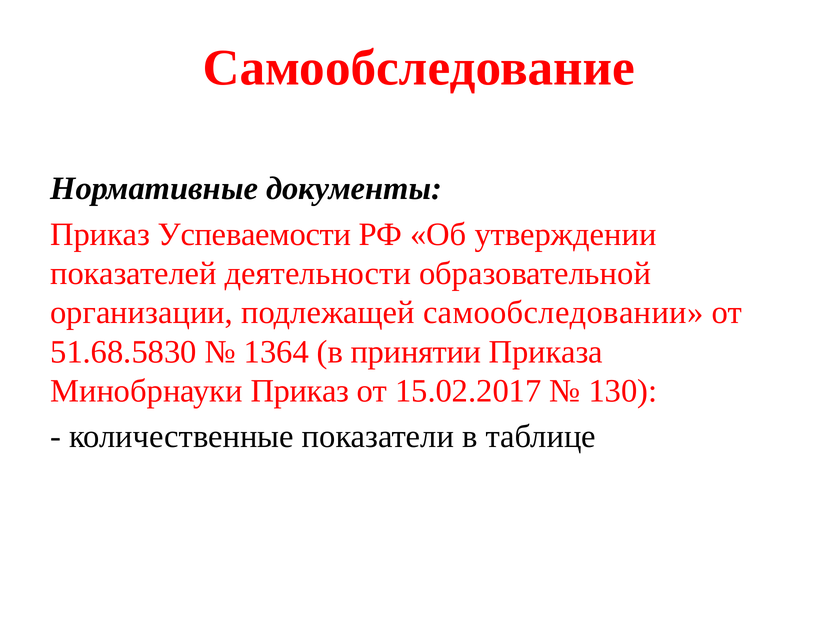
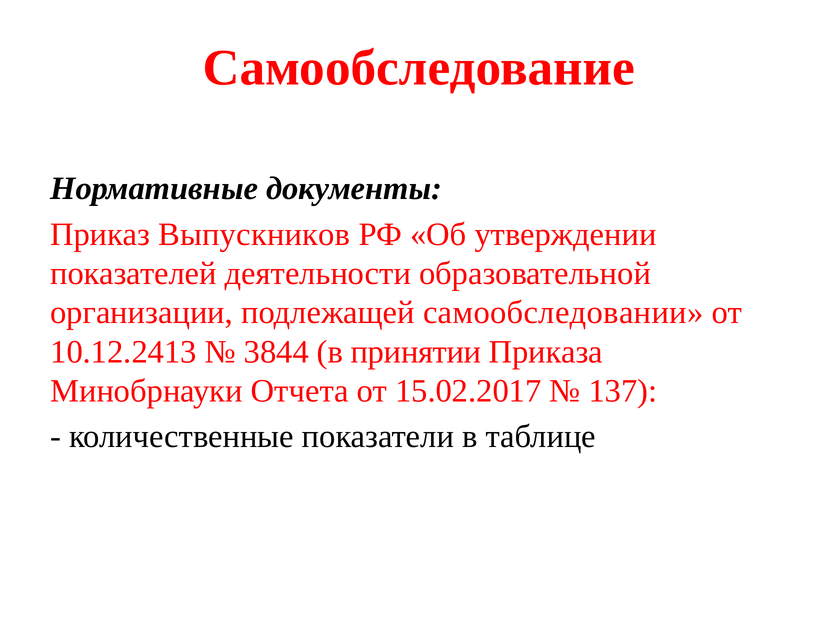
Успеваемости: Успеваемости -> Выпускников
51.68.5830: 51.68.5830 -> 10.12.2413
1364: 1364 -> 3844
Минобрнауки Приказ: Приказ -> Отчета
130: 130 -> 137
